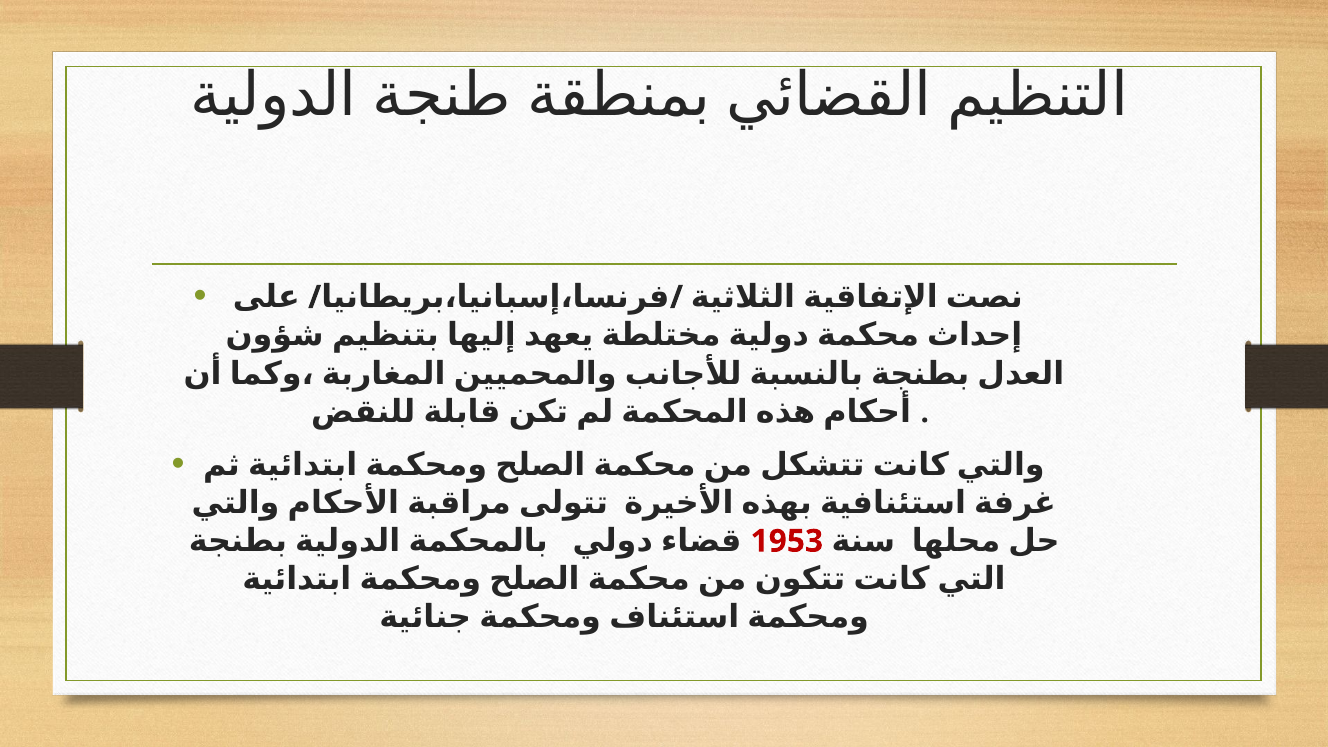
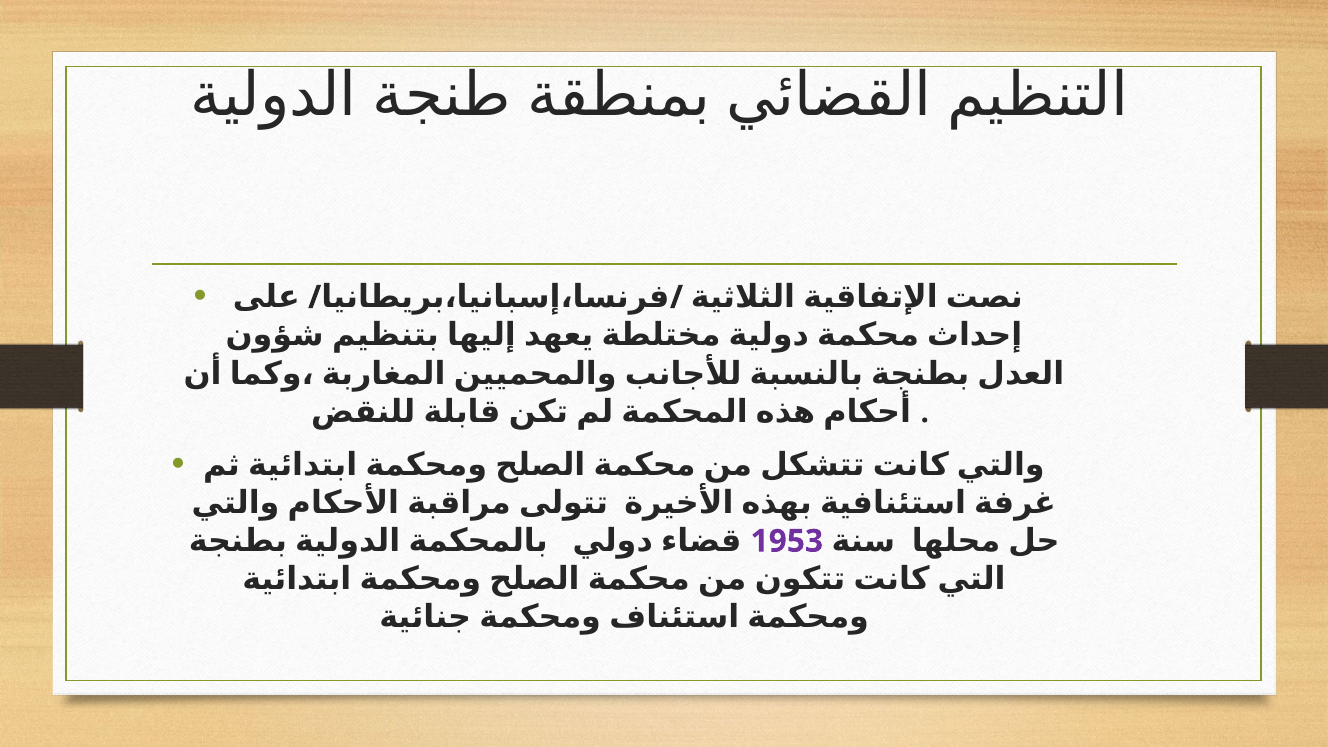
1953 colour: red -> purple
